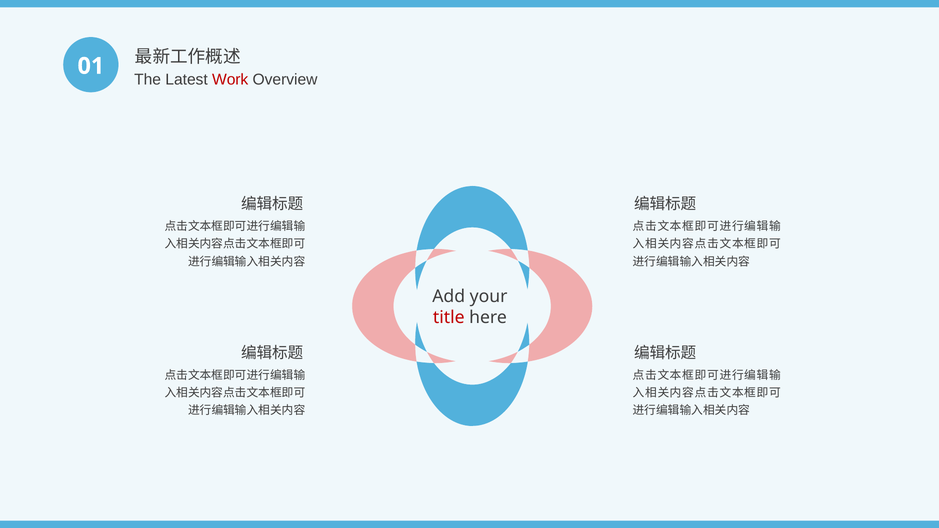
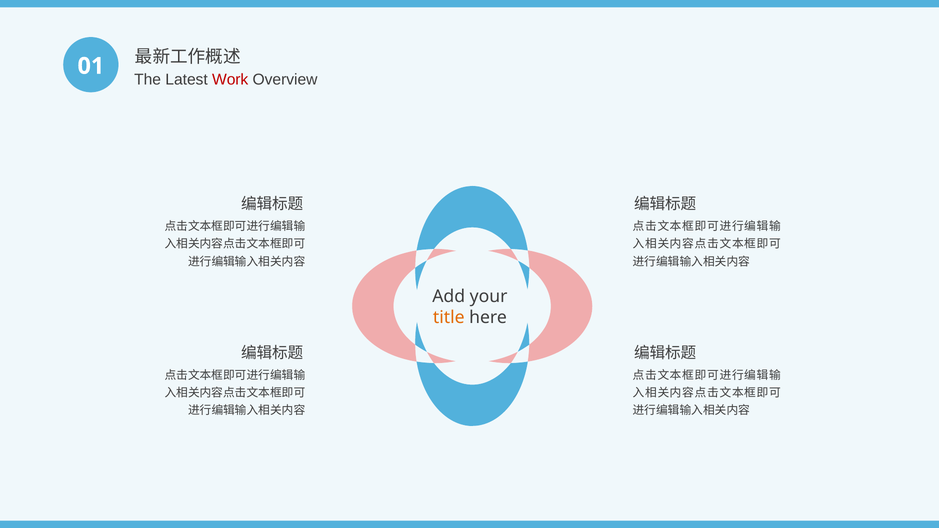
title colour: red -> orange
